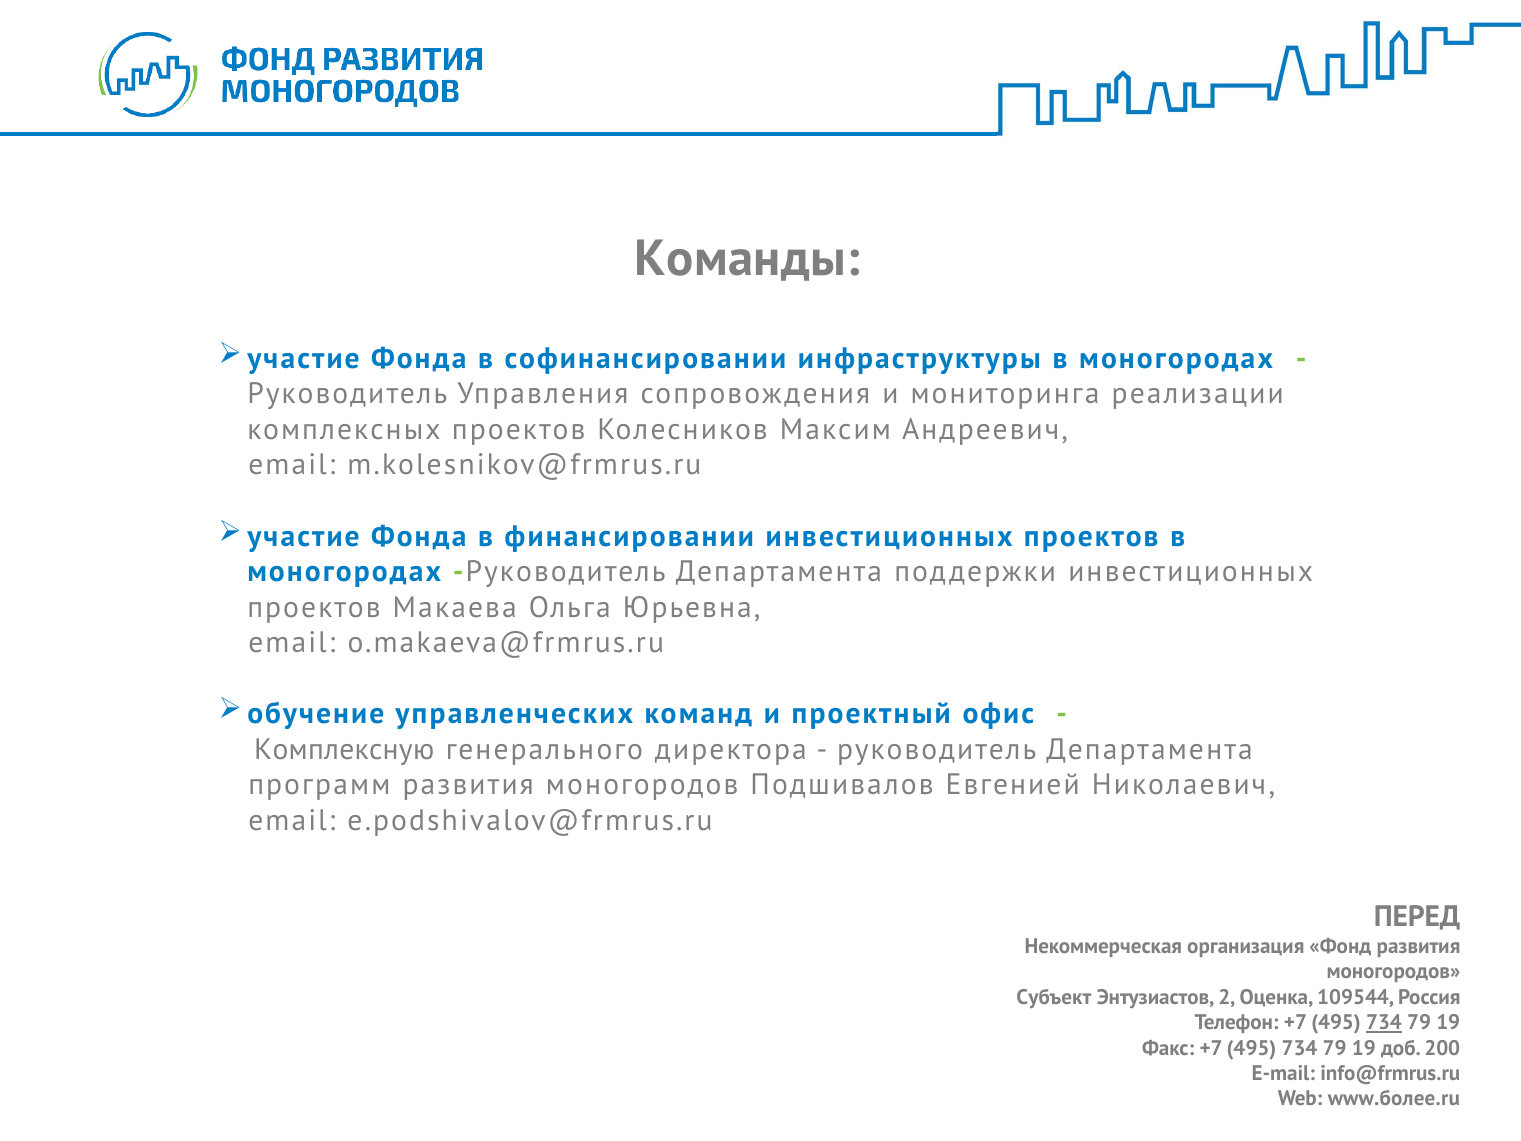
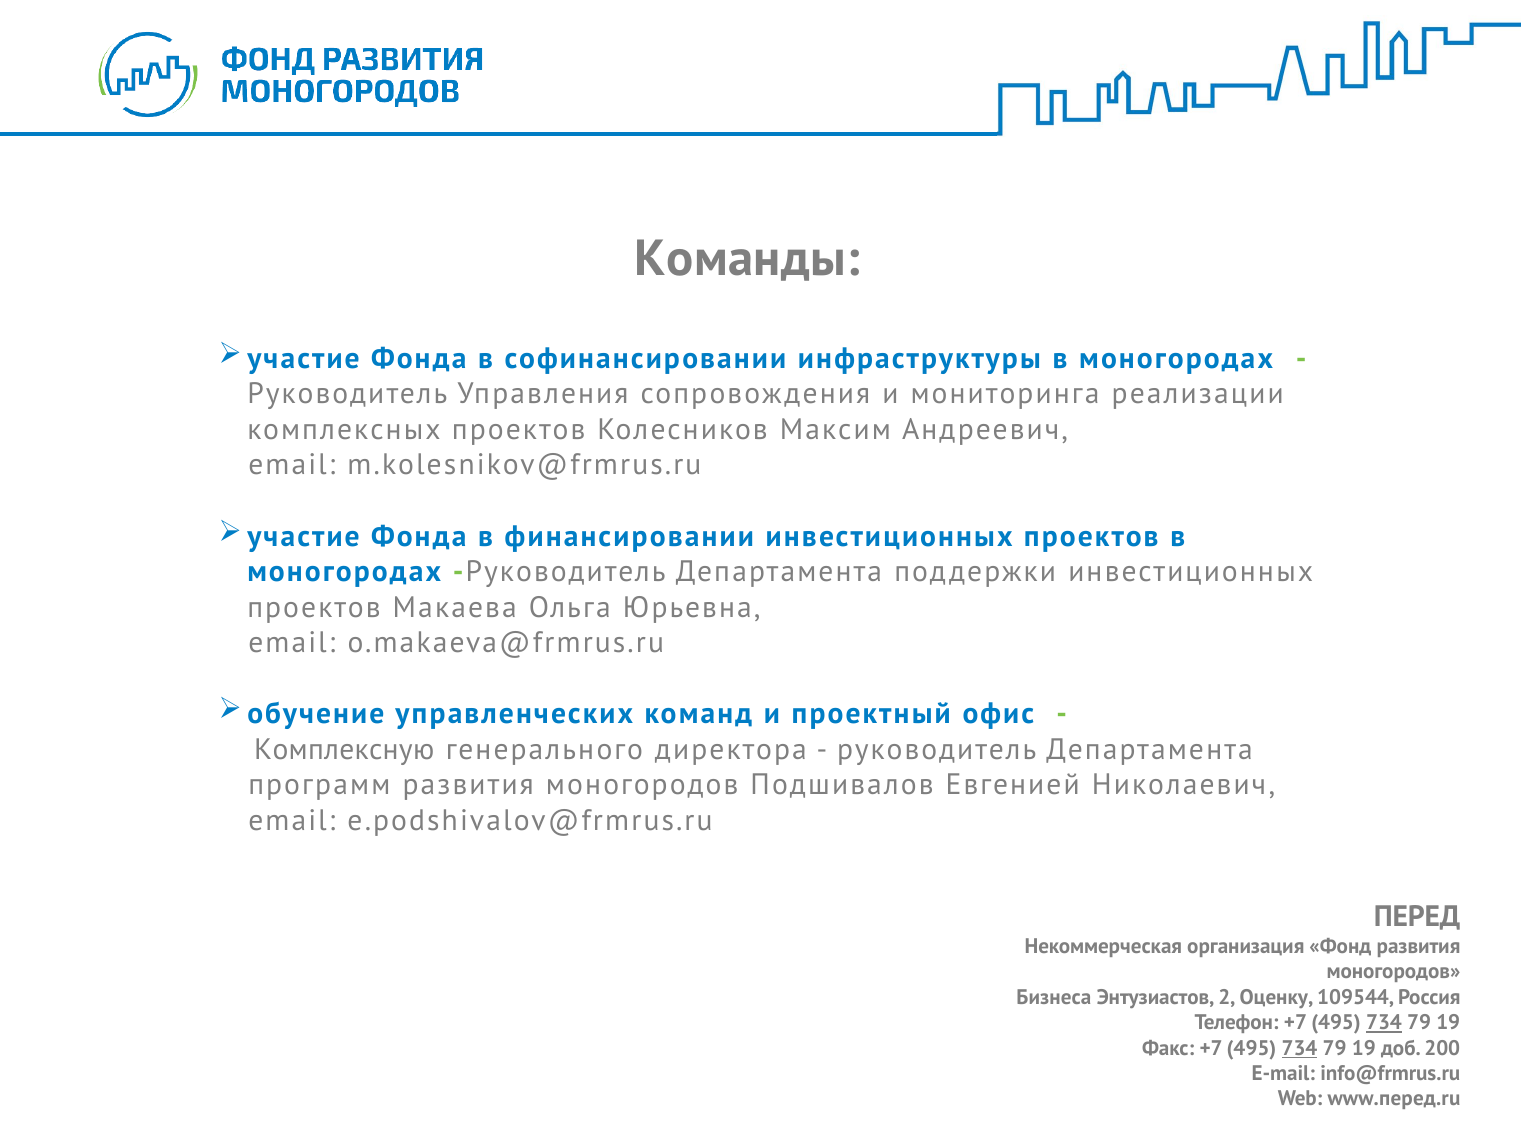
Субъект: Субъект -> Бизнеса
Оценка: Оценка -> Оценку
734 at (1300, 1048) underline: none -> present
www.более.ru: www.более.ru -> www.перед.ru
